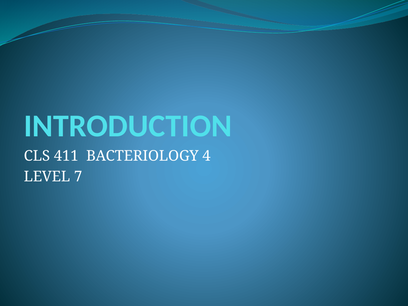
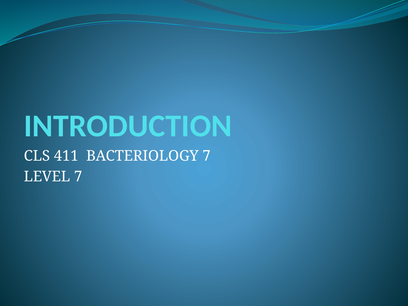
BACTERIOLOGY 4: 4 -> 7
